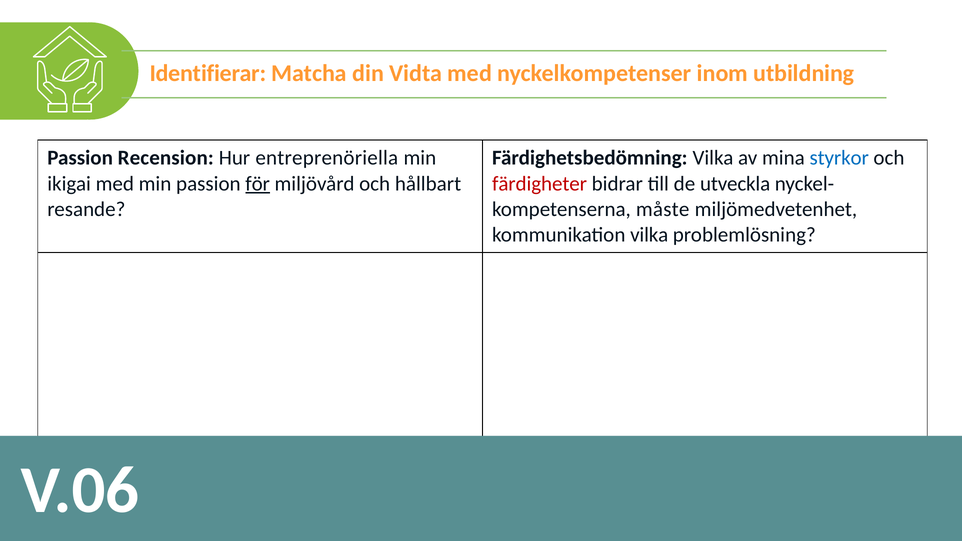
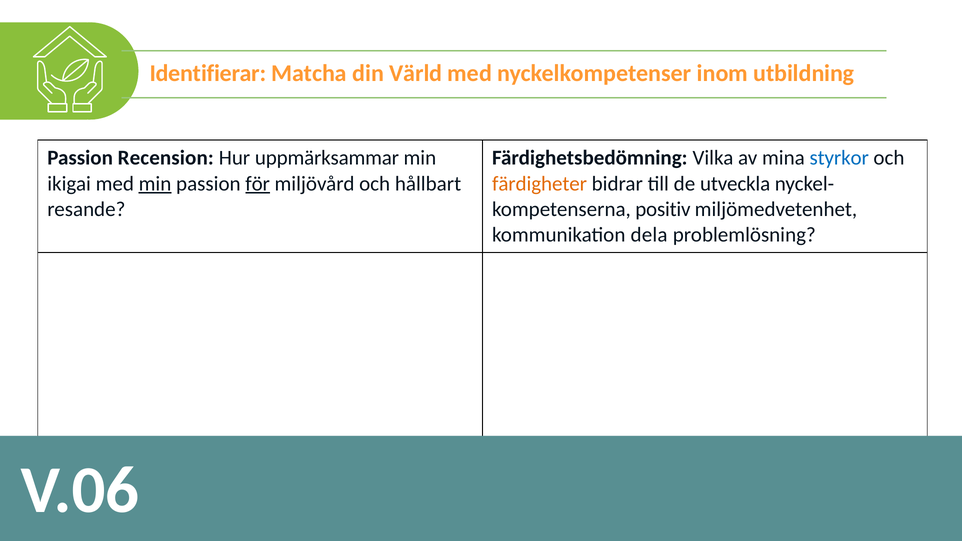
Vidta: Vidta -> Värld
entreprenöriella: entreprenöriella -> uppmärksammar
min at (155, 184) underline: none -> present
färdigheter colour: red -> orange
måste: måste -> positiv
kommunikation vilka: vilka -> dela
